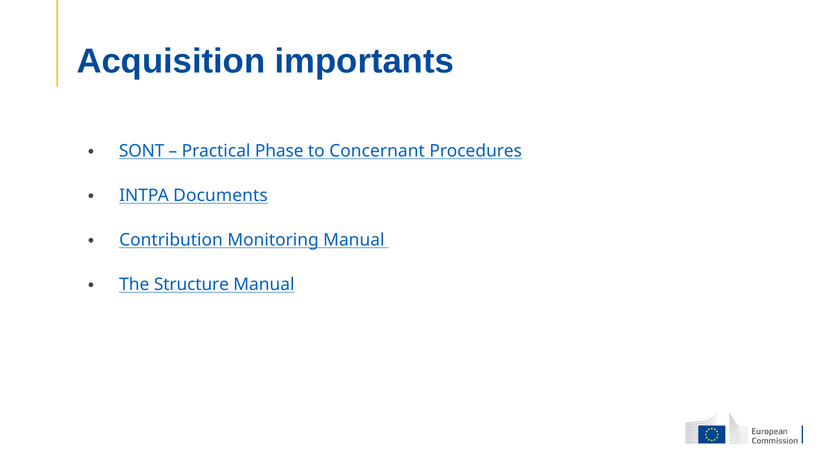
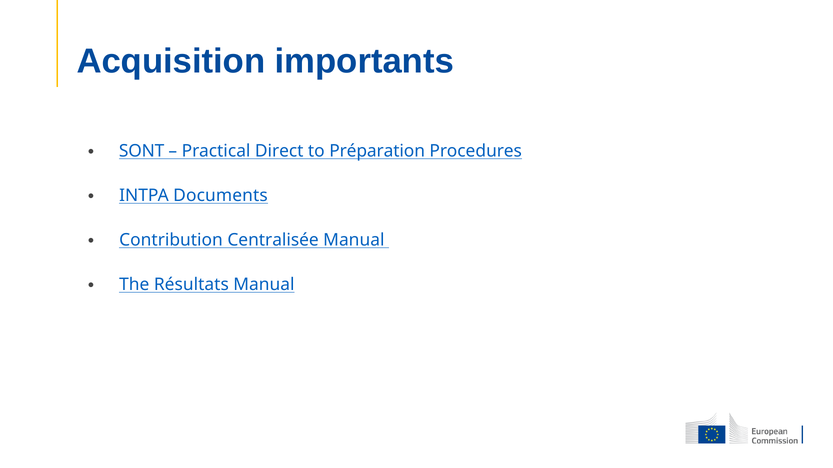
Phase: Phase -> Direct
Concernant: Concernant -> Préparation
Monitoring: Monitoring -> Centralisée
Structure: Structure -> Résultats
